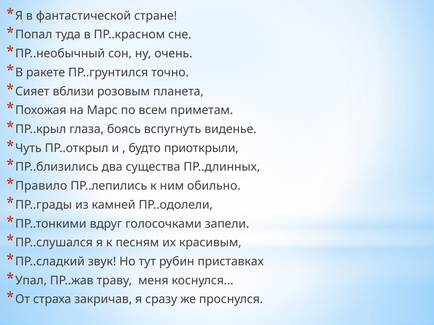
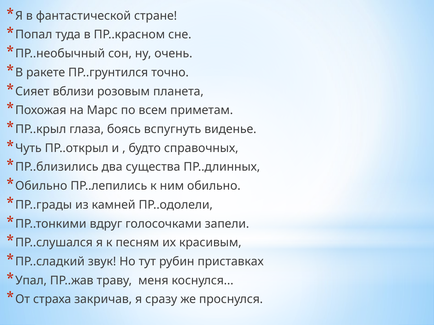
приоткрыли: приоткрыли -> справочных
Правило at (41, 186): Правило -> Обильно
